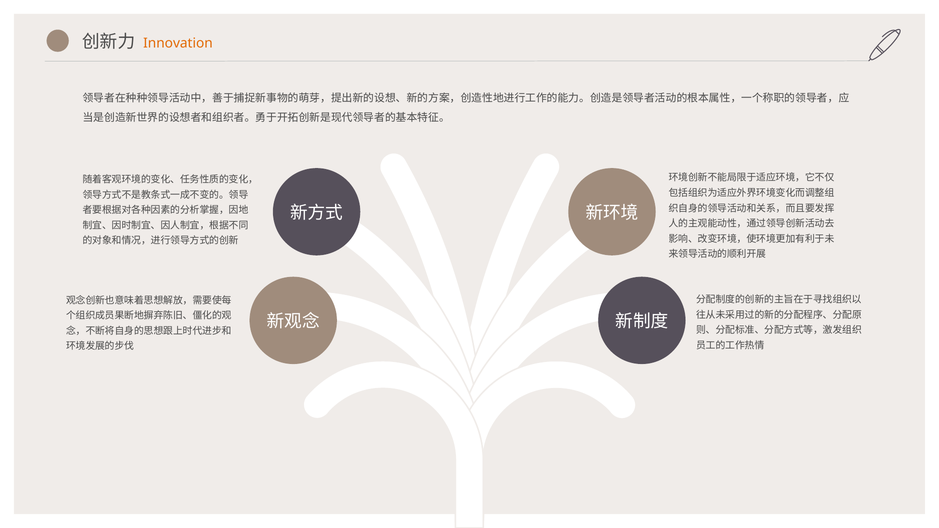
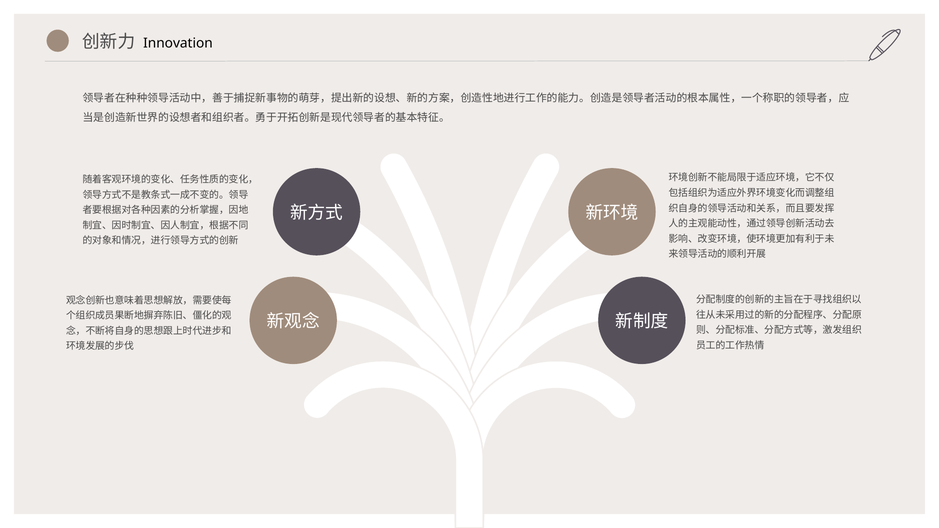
Innovation colour: orange -> black
